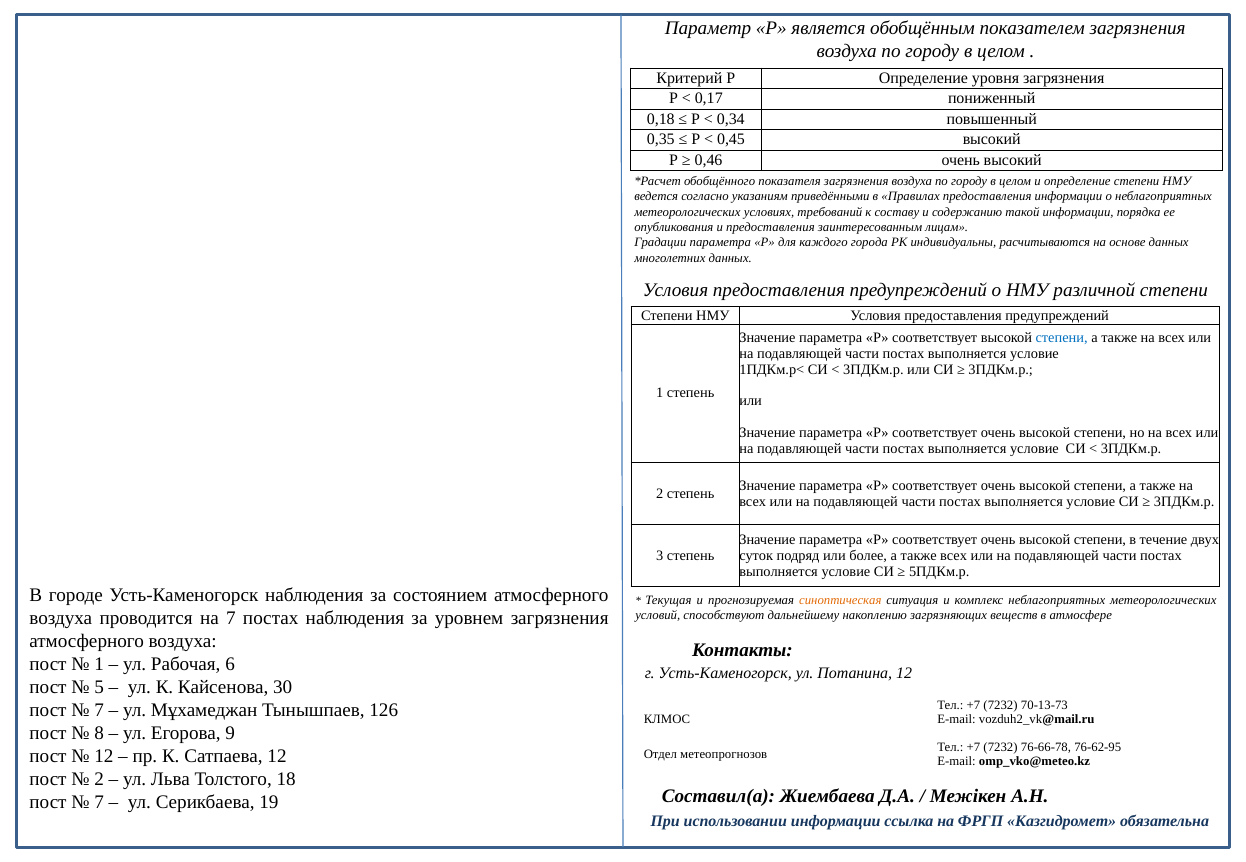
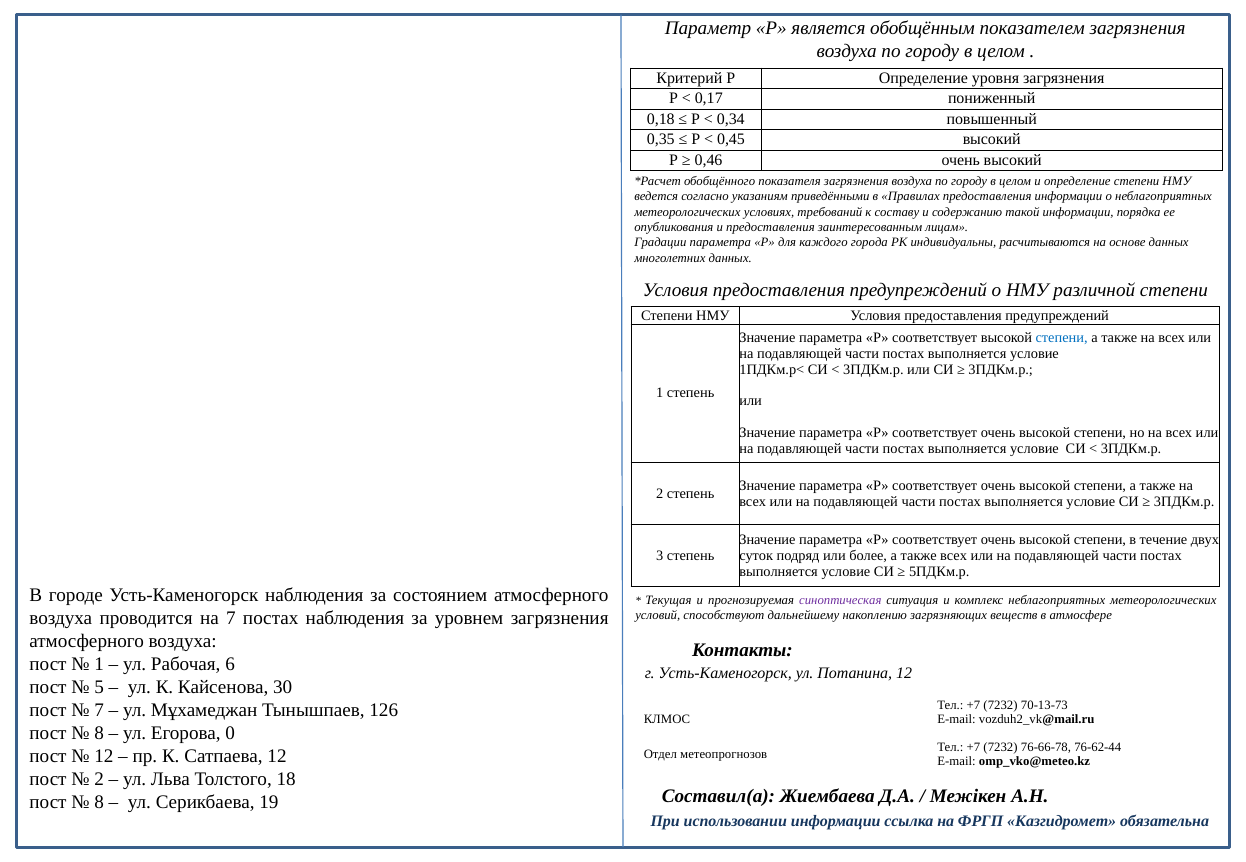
синоптическая colour: orange -> purple
9: 9 -> 0
76-62-95: 76-62-95 -> 76-62-44
7 at (99, 802): 7 -> 8
